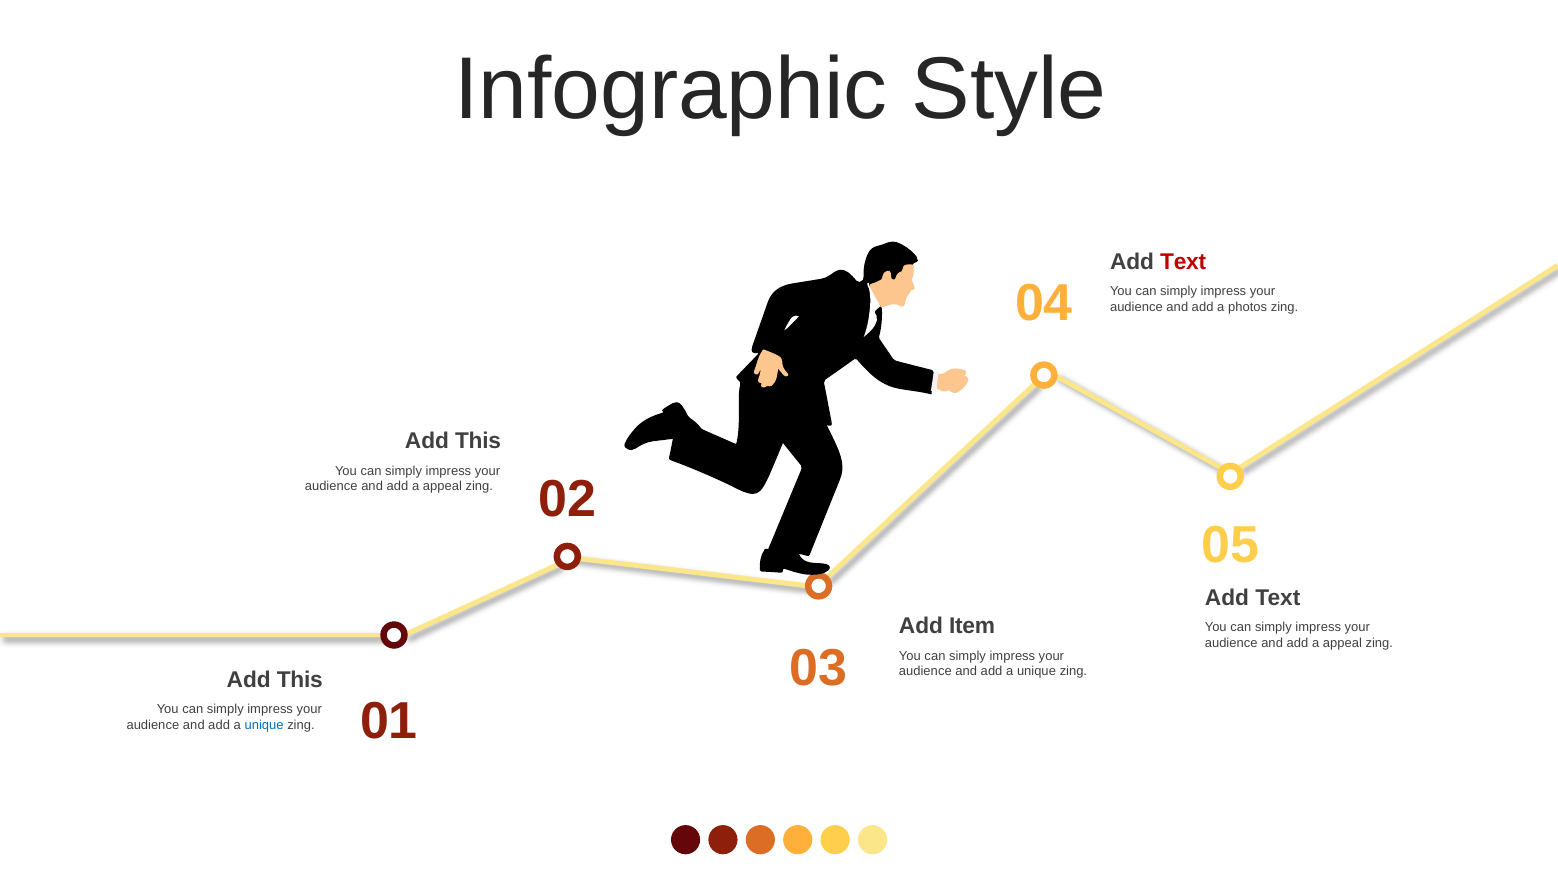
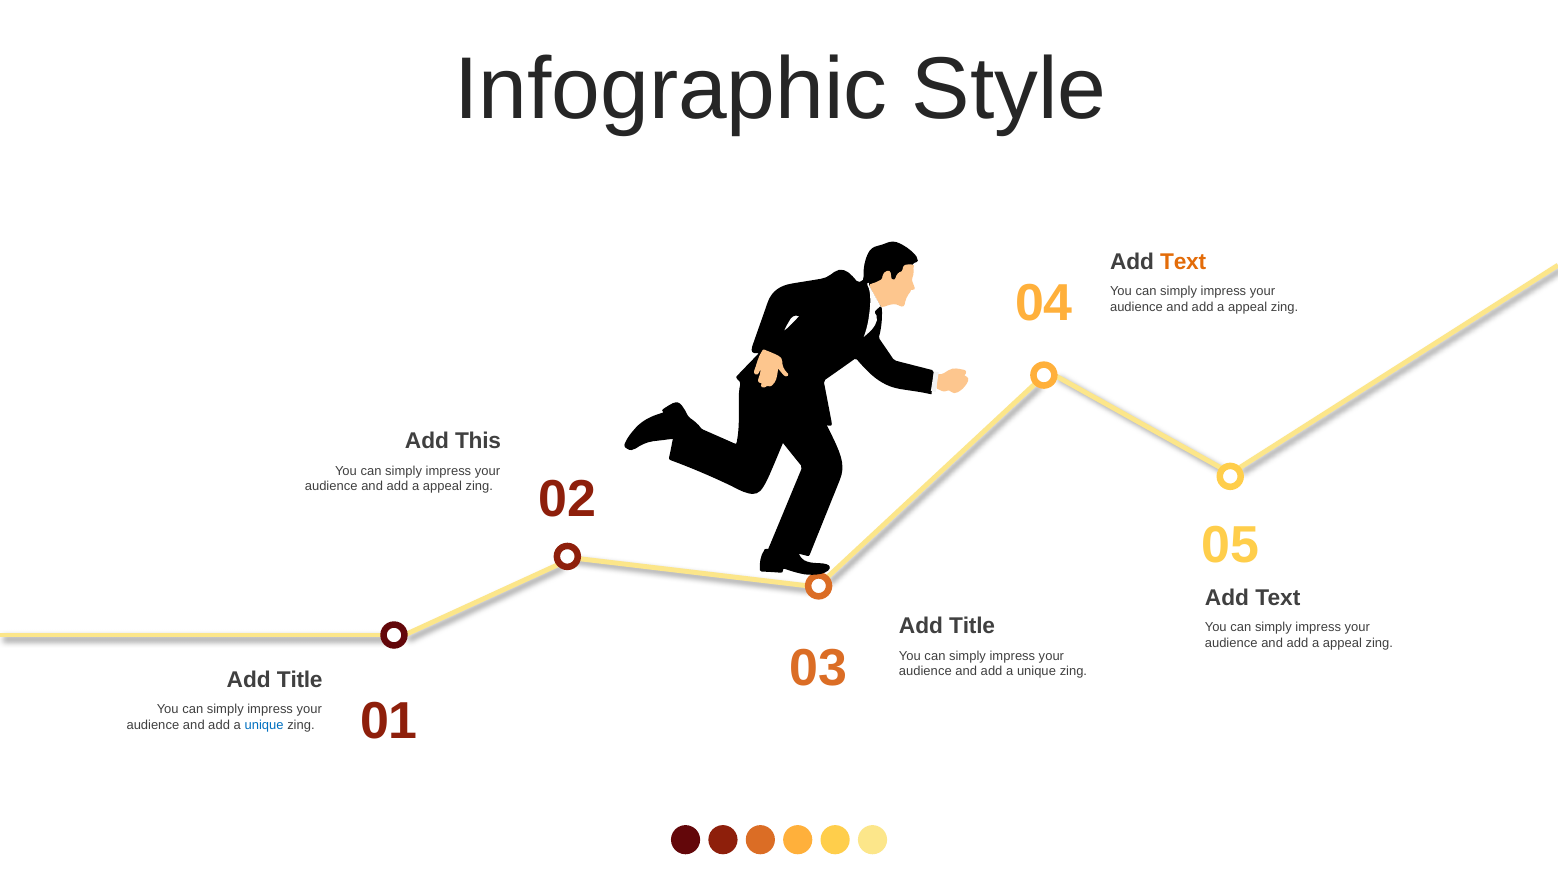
Text at (1183, 261) colour: red -> orange
photos at (1248, 307): photos -> appeal
Item at (972, 626): Item -> Title
This at (300, 679): This -> Title
